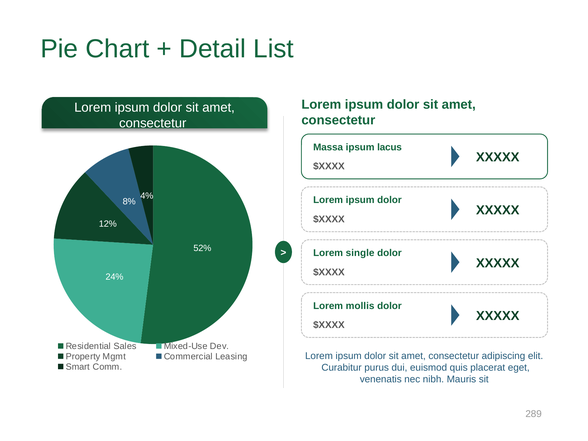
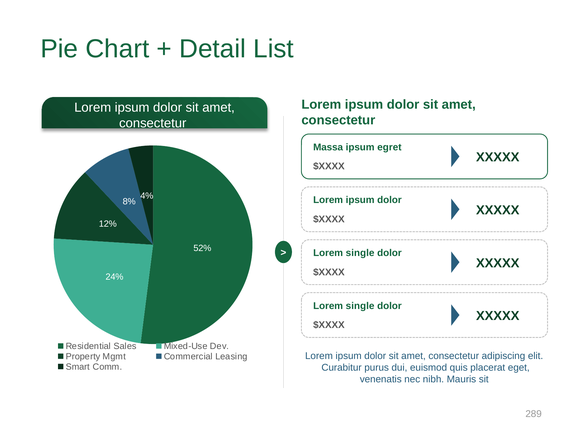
lacus: lacus -> egret
mollis at (360, 306): mollis -> single
